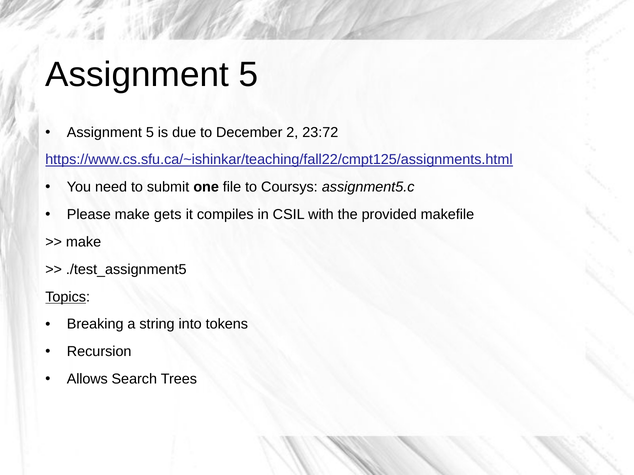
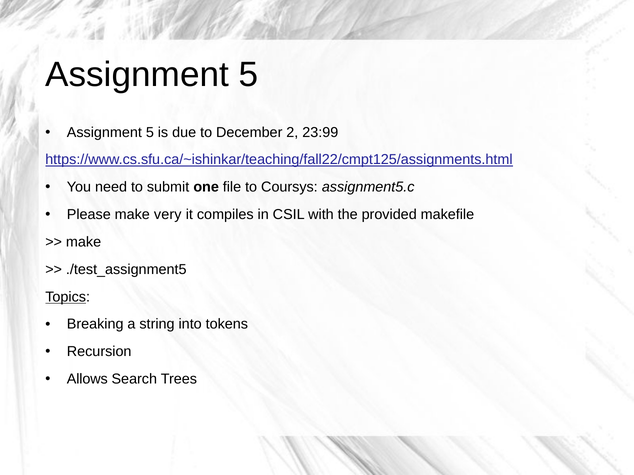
23:72: 23:72 -> 23:99
gets: gets -> very
